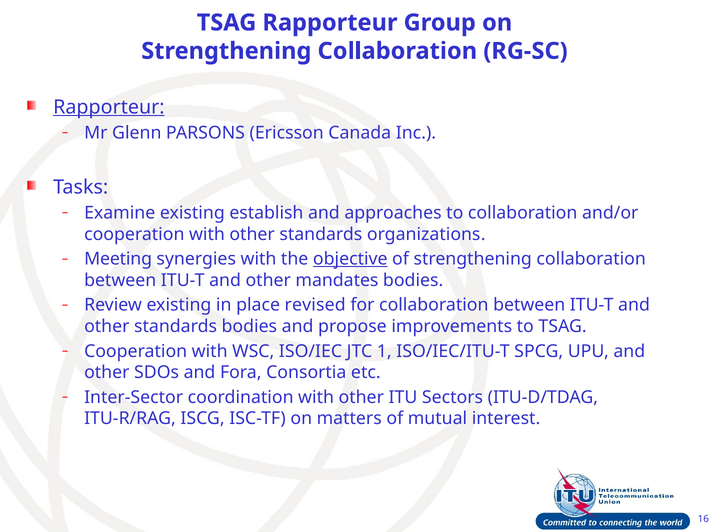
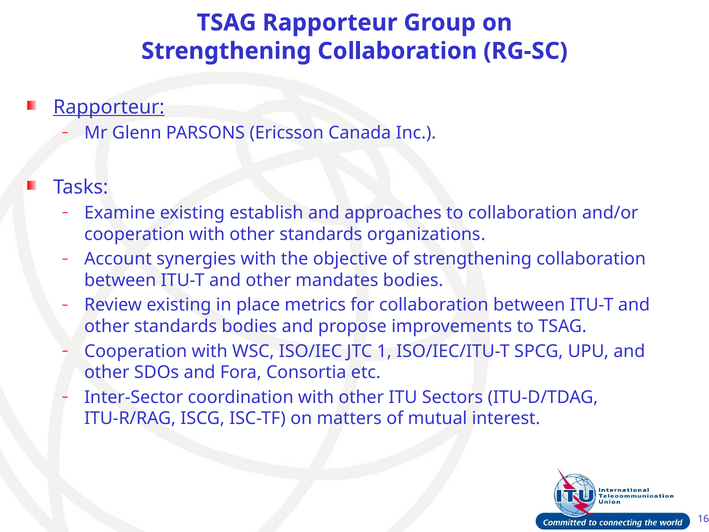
Meeting: Meeting -> Account
objective underline: present -> none
revised: revised -> metrics
